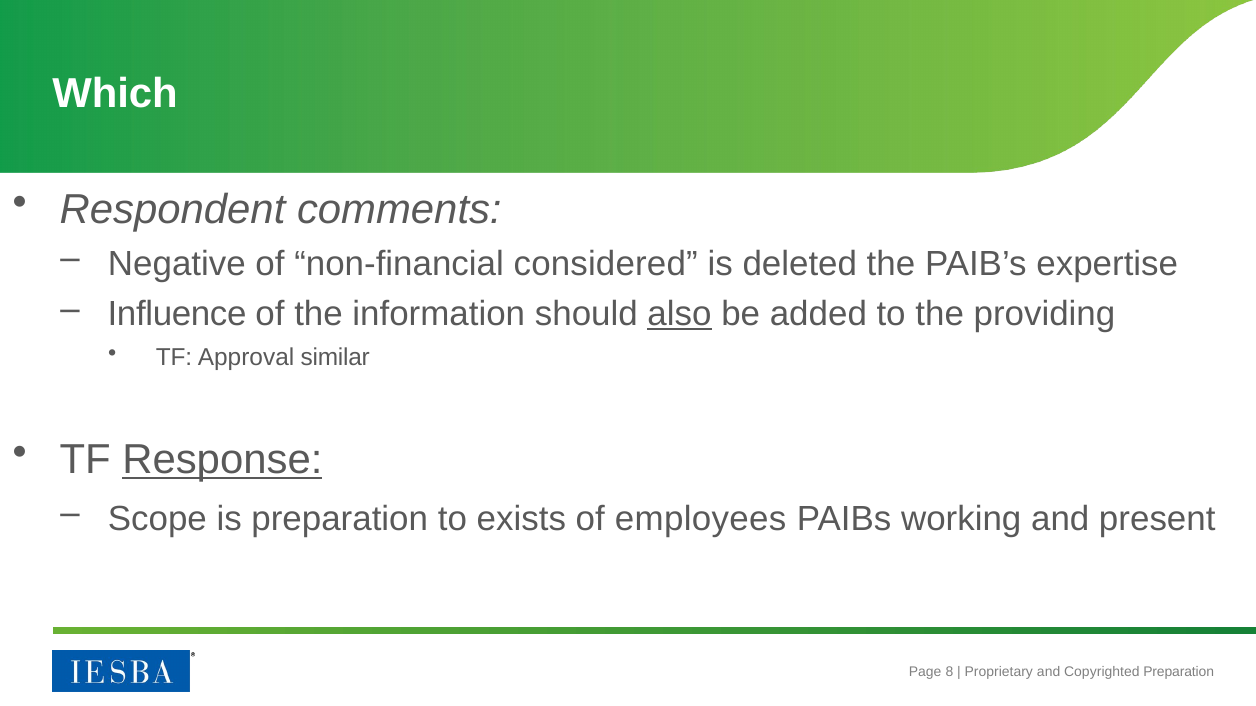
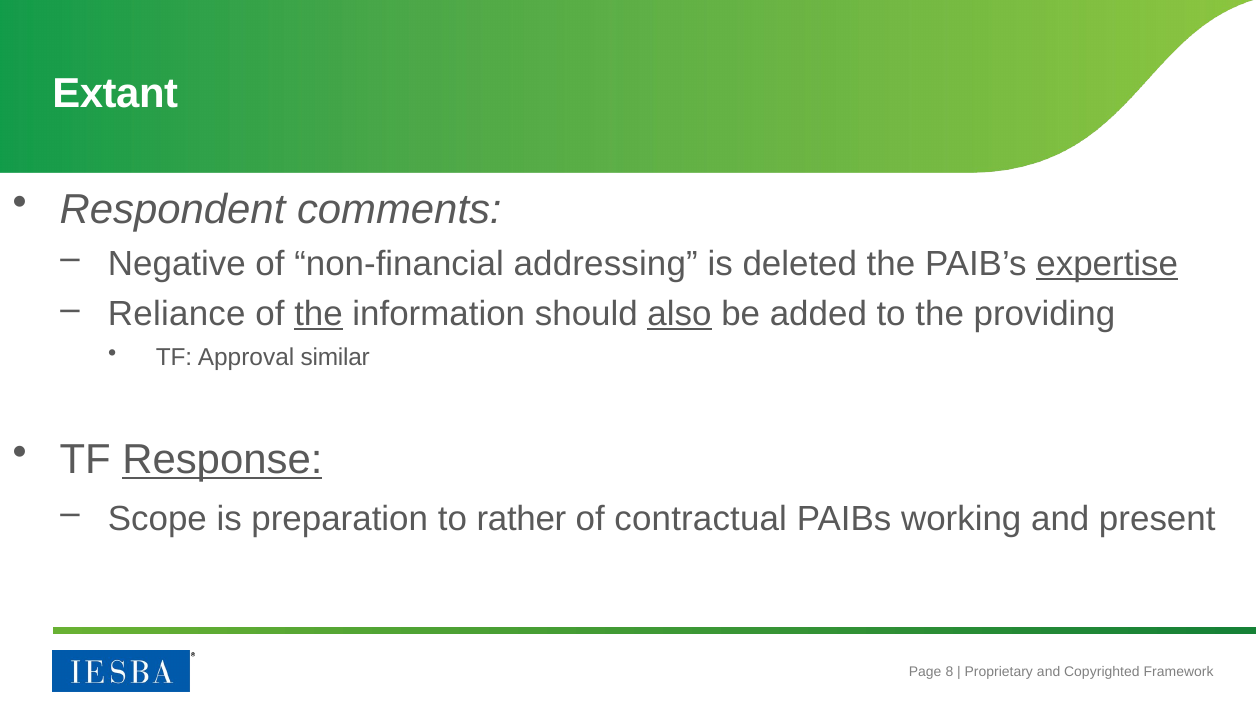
Which: Which -> Extant
considered: considered -> addressing
expertise underline: none -> present
Influence: Influence -> Reliance
the at (319, 314) underline: none -> present
exists: exists -> rather
employees: employees -> contractual
Preparation at (1179, 672): Preparation -> Framework
